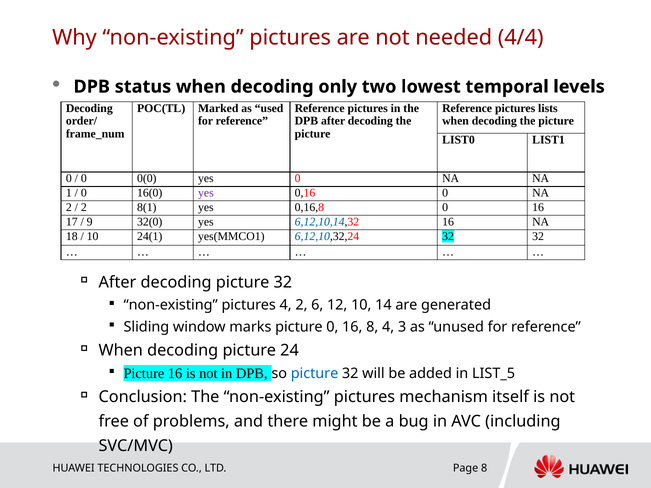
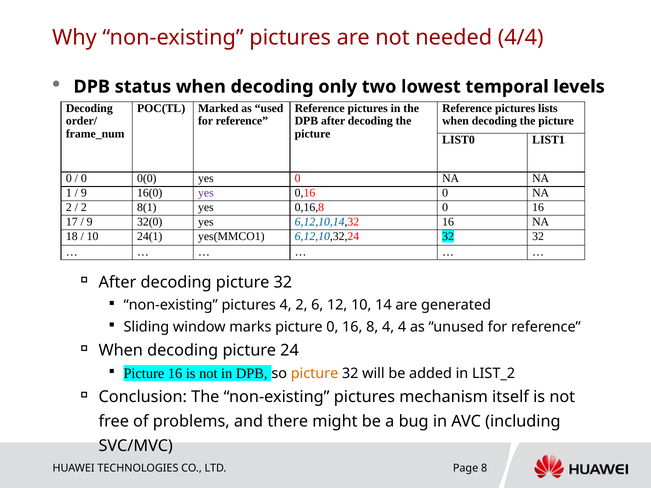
0 at (84, 193): 0 -> 9
4 3: 3 -> 4
picture at (315, 373) colour: blue -> orange
LIST_5: LIST_5 -> LIST_2
